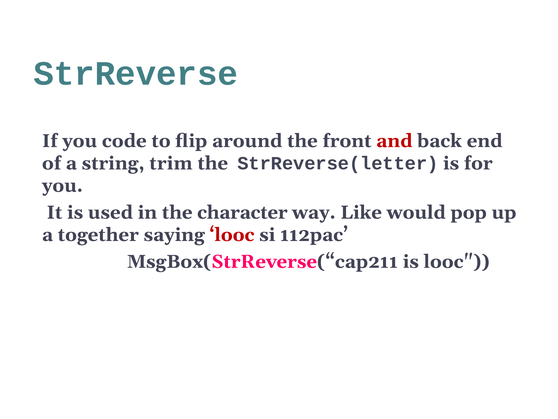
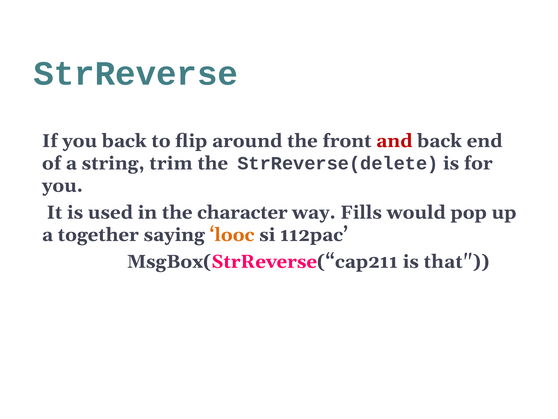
you code: code -> back
StrReverse(letter: StrReverse(letter -> StrReverse(delete
Like: Like -> Fills
looc at (232, 235) colour: red -> orange
is looc: looc -> that
